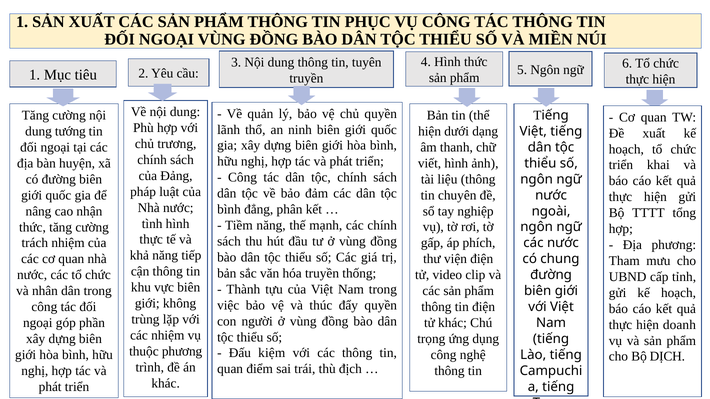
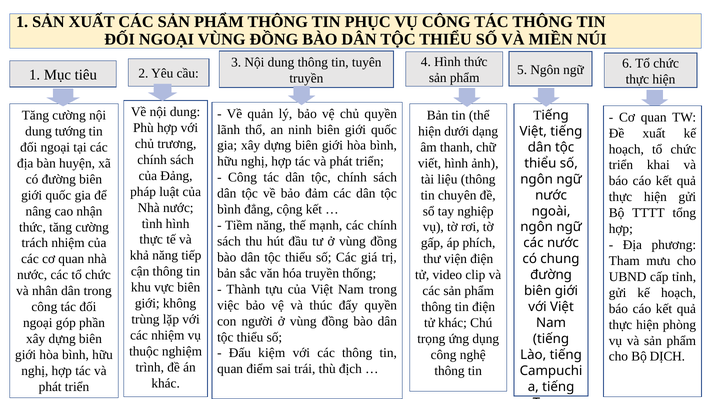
phân: phân -> cộng
doanh: doanh -> phòng
thuộc phương: phương -> nghiệm
